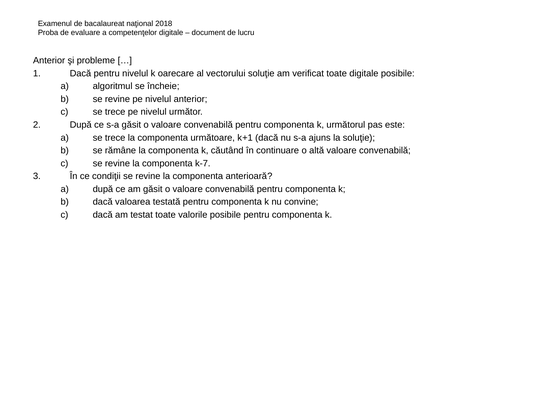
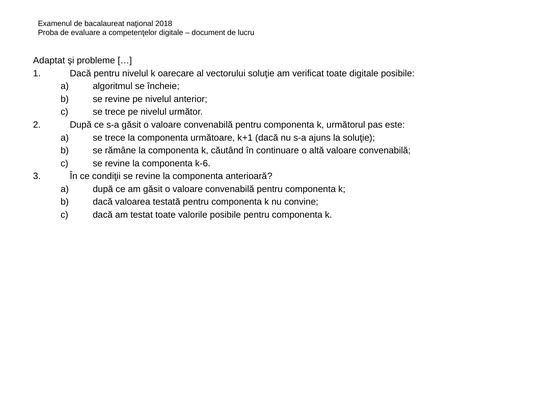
Anterior at (49, 61): Anterior -> Adaptat
k-7: k-7 -> k-6
